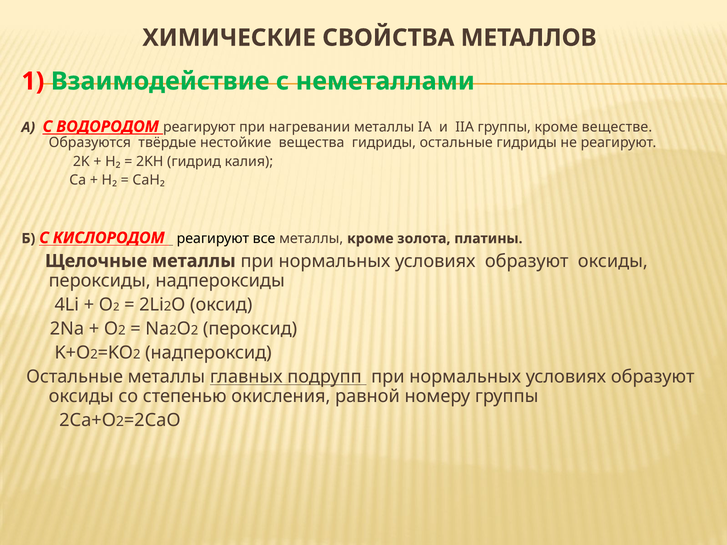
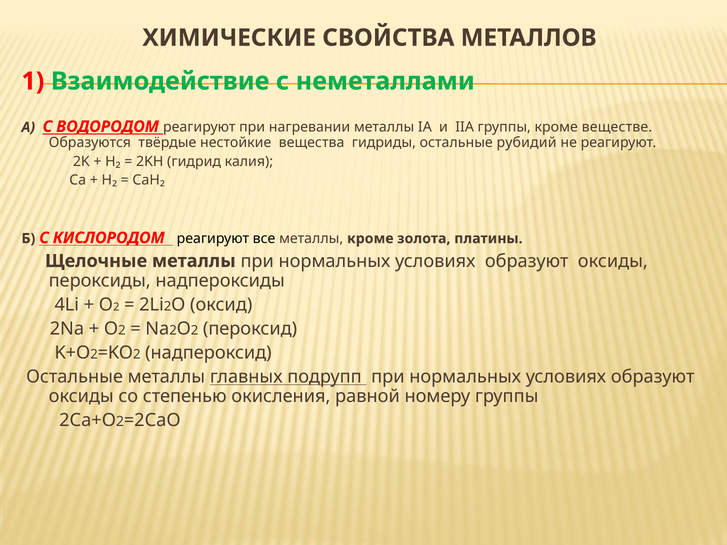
остальные гидриды: гидриды -> рубидий
